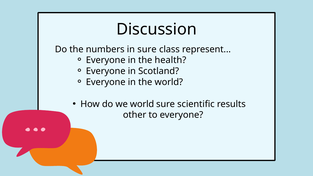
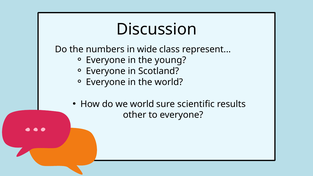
in sure: sure -> wide
health: health -> young
